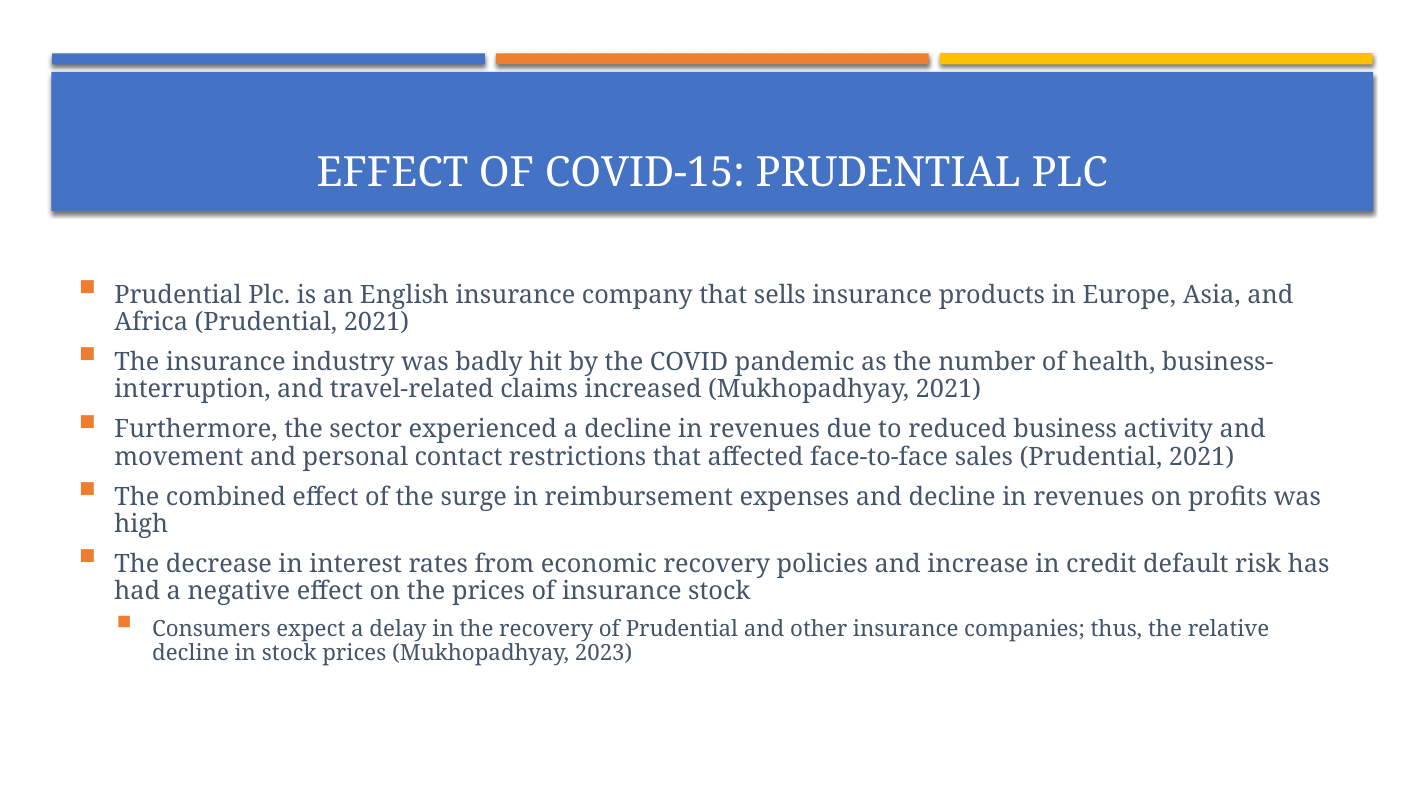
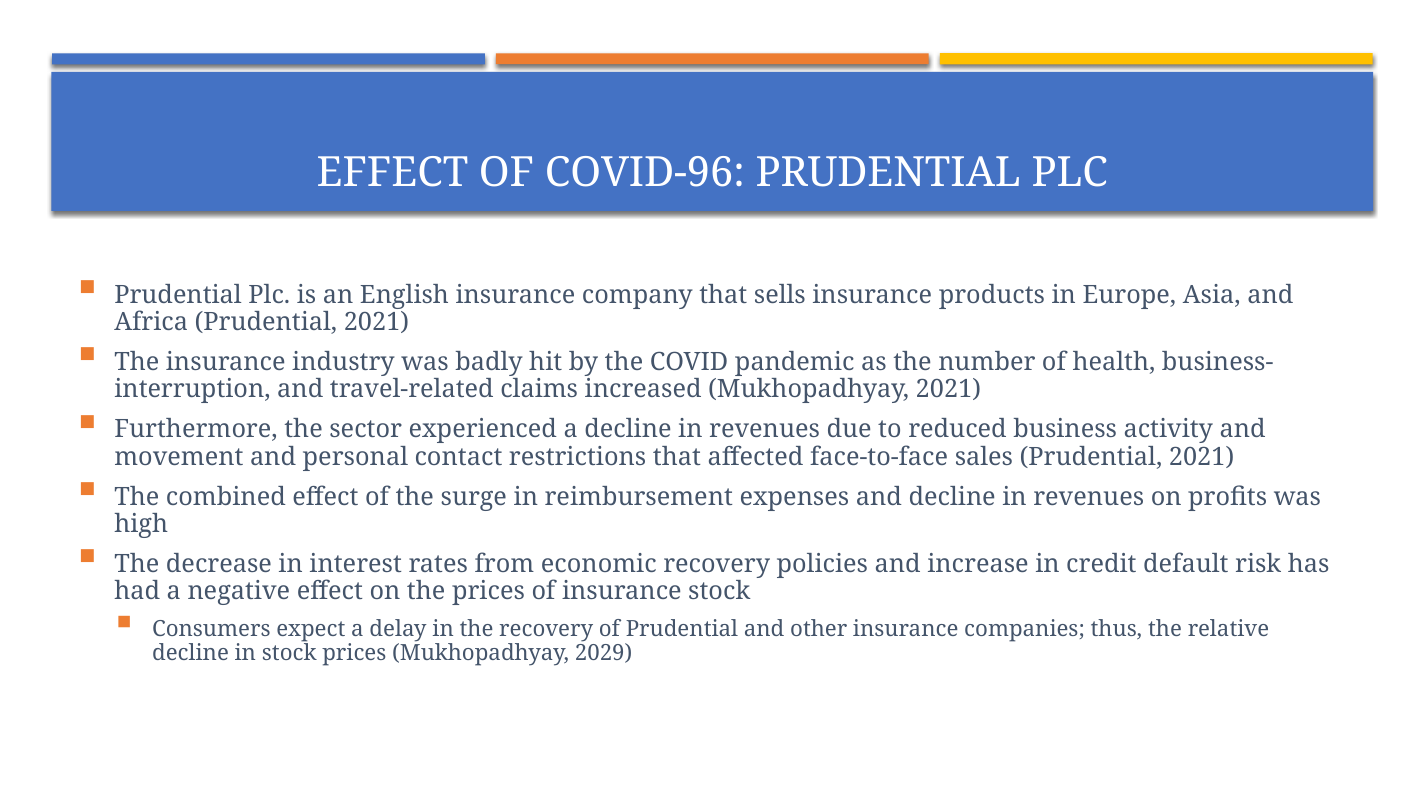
COVID-15: COVID-15 -> COVID-96
2023: 2023 -> 2029
